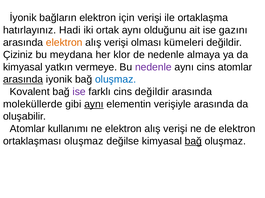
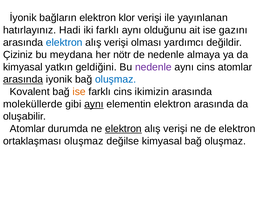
için: için -> klor
ortaklaşma: ortaklaşma -> yayınlanan
iki ortak: ortak -> farklı
elektron at (64, 43) colour: orange -> blue
kümeleri: kümeleri -> yardımcı
klor: klor -> nötr
vermeye: vermeye -> geldiğini
ise at (79, 92) colour: purple -> orange
cins değildir: değildir -> ikimizin
elementin verişiyle: verişiyle -> elektron
kullanımı: kullanımı -> durumda
elektron at (123, 129) underline: none -> present
bağ at (193, 142) underline: present -> none
